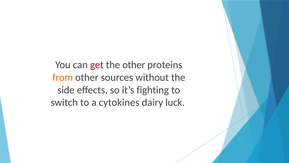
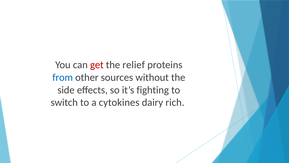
the other: other -> relief
from colour: orange -> blue
luck: luck -> rich
